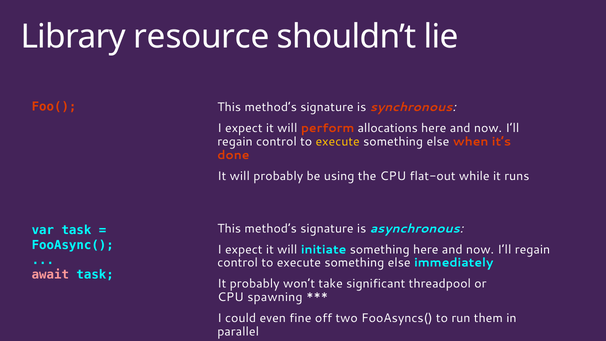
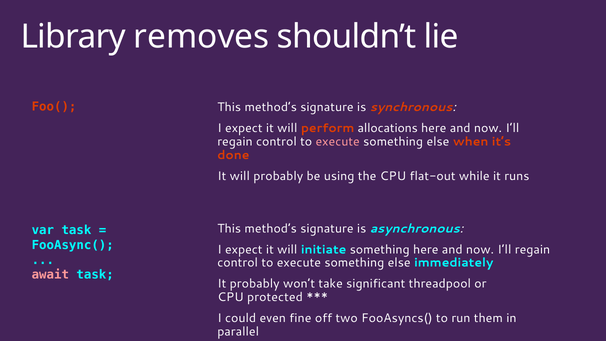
resource: resource -> removes
execute at (338, 142) colour: yellow -> pink
spawning: spawning -> protected
